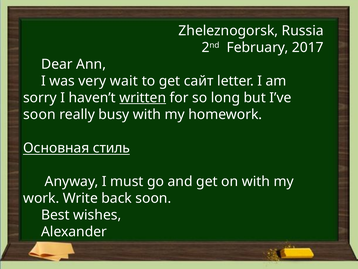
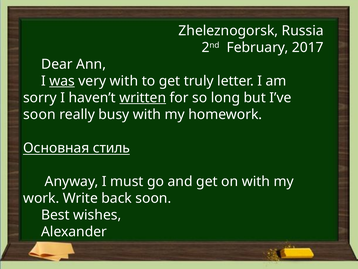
was underline: none -> present
very wait: wait -> with
cайт: cайт -> truly
